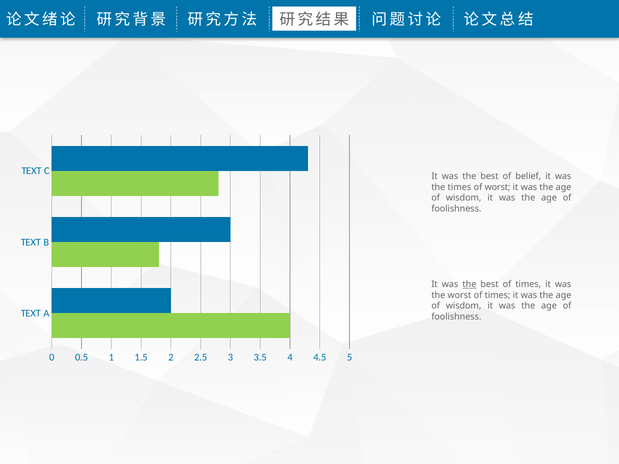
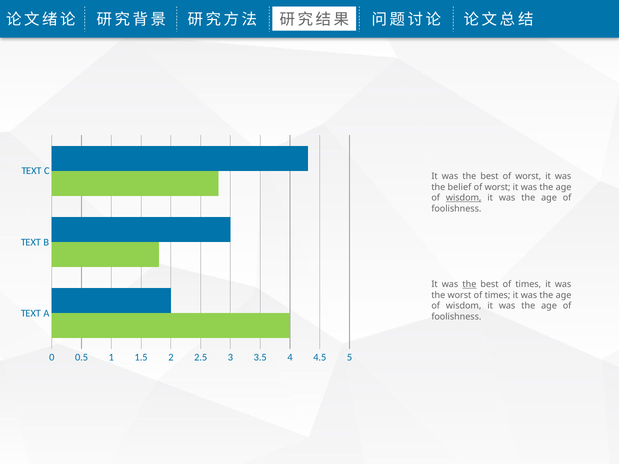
best of belief: belief -> worst
the times: times -> belief
wisdom at (464, 198) underline: none -> present
